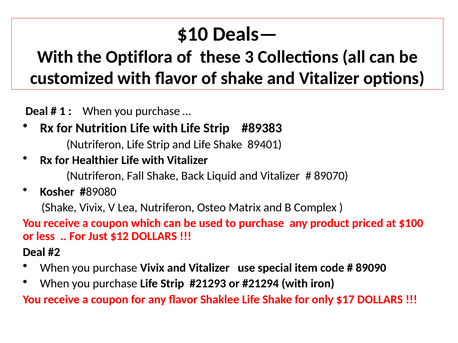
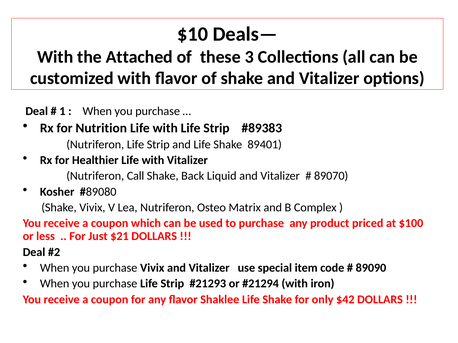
Optiflora: Optiflora -> Attached
Fall: Fall -> Call
$12: $12 -> $21
$17: $17 -> $42
